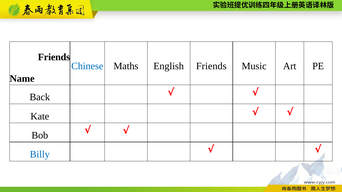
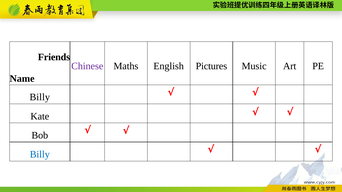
Chinese colour: blue -> purple
English Friends: Friends -> Pictures
Back at (40, 97): Back -> Billy
